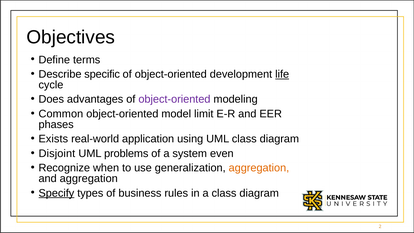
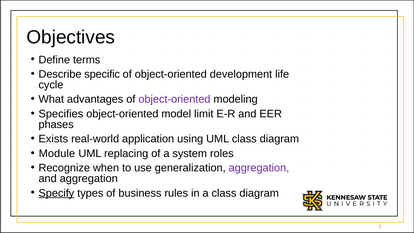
life underline: present -> none
Does: Does -> What
Common: Common -> Specifies
Disjoint: Disjoint -> Module
problems: problems -> replacing
even: even -> roles
aggregation at (259, 168) colour: orange -> purple
